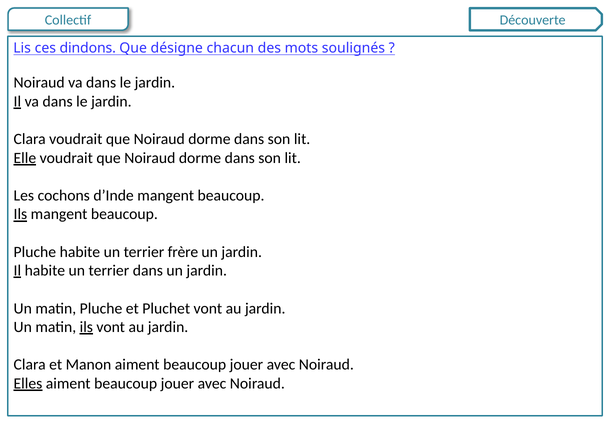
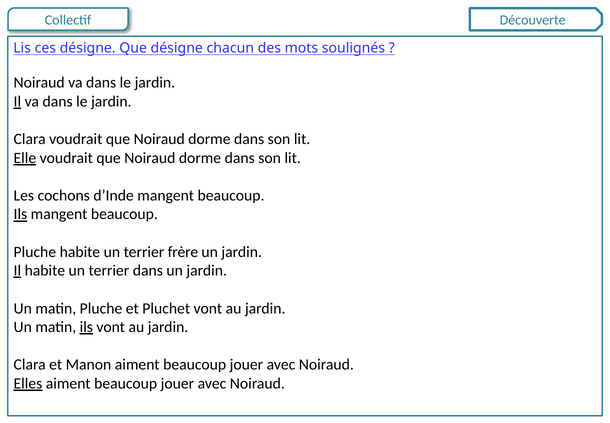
ces dindons: dindons -> désigne
